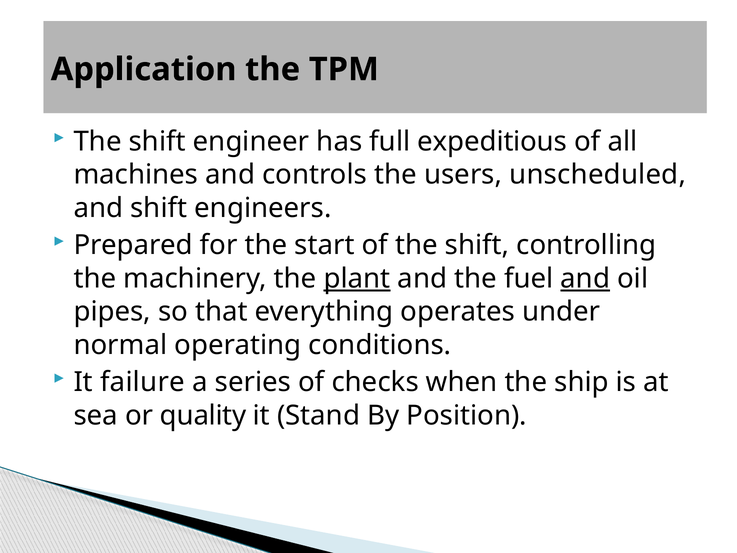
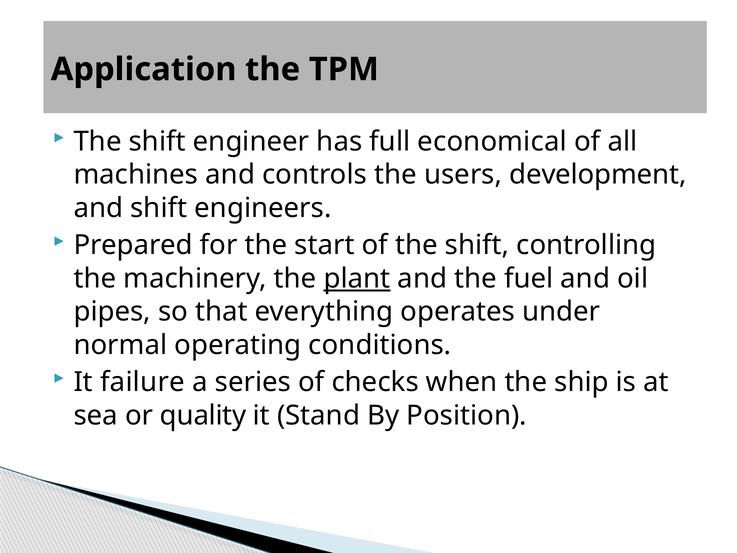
expeditious: expeditious -> economical
unscheduled: unscheduled -> development
and at (585, 278) underline: present -> none
